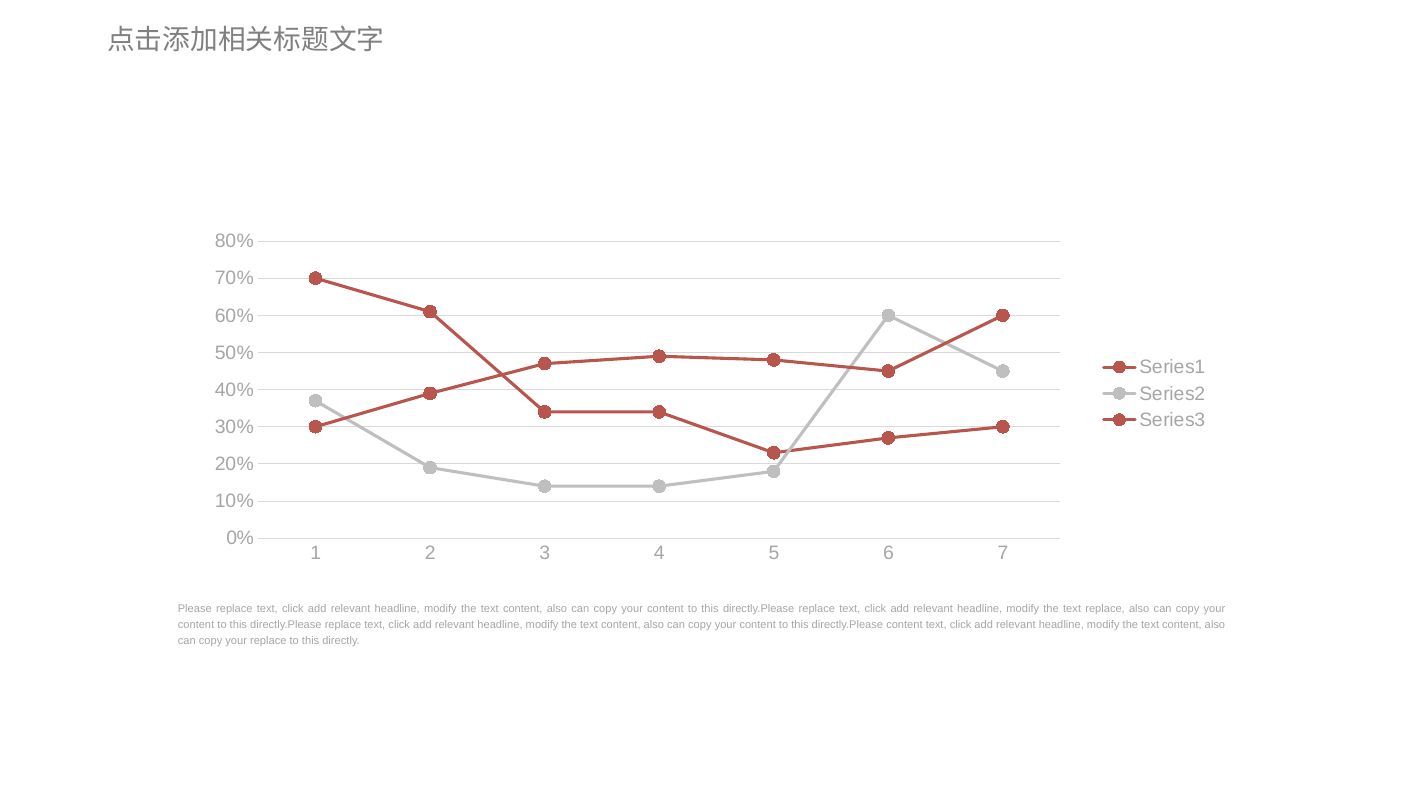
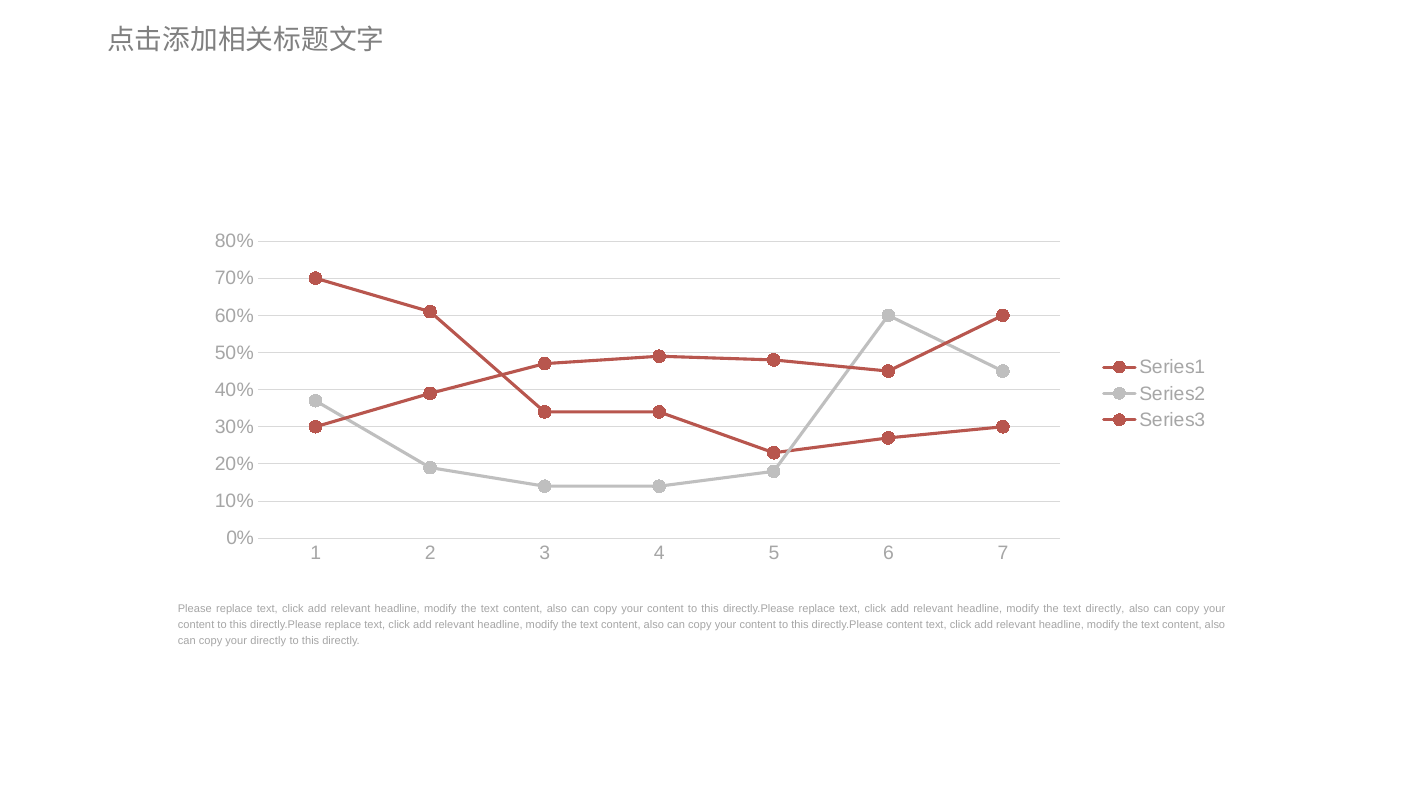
text replace: replace -> directly
your replace: replace -> directly
